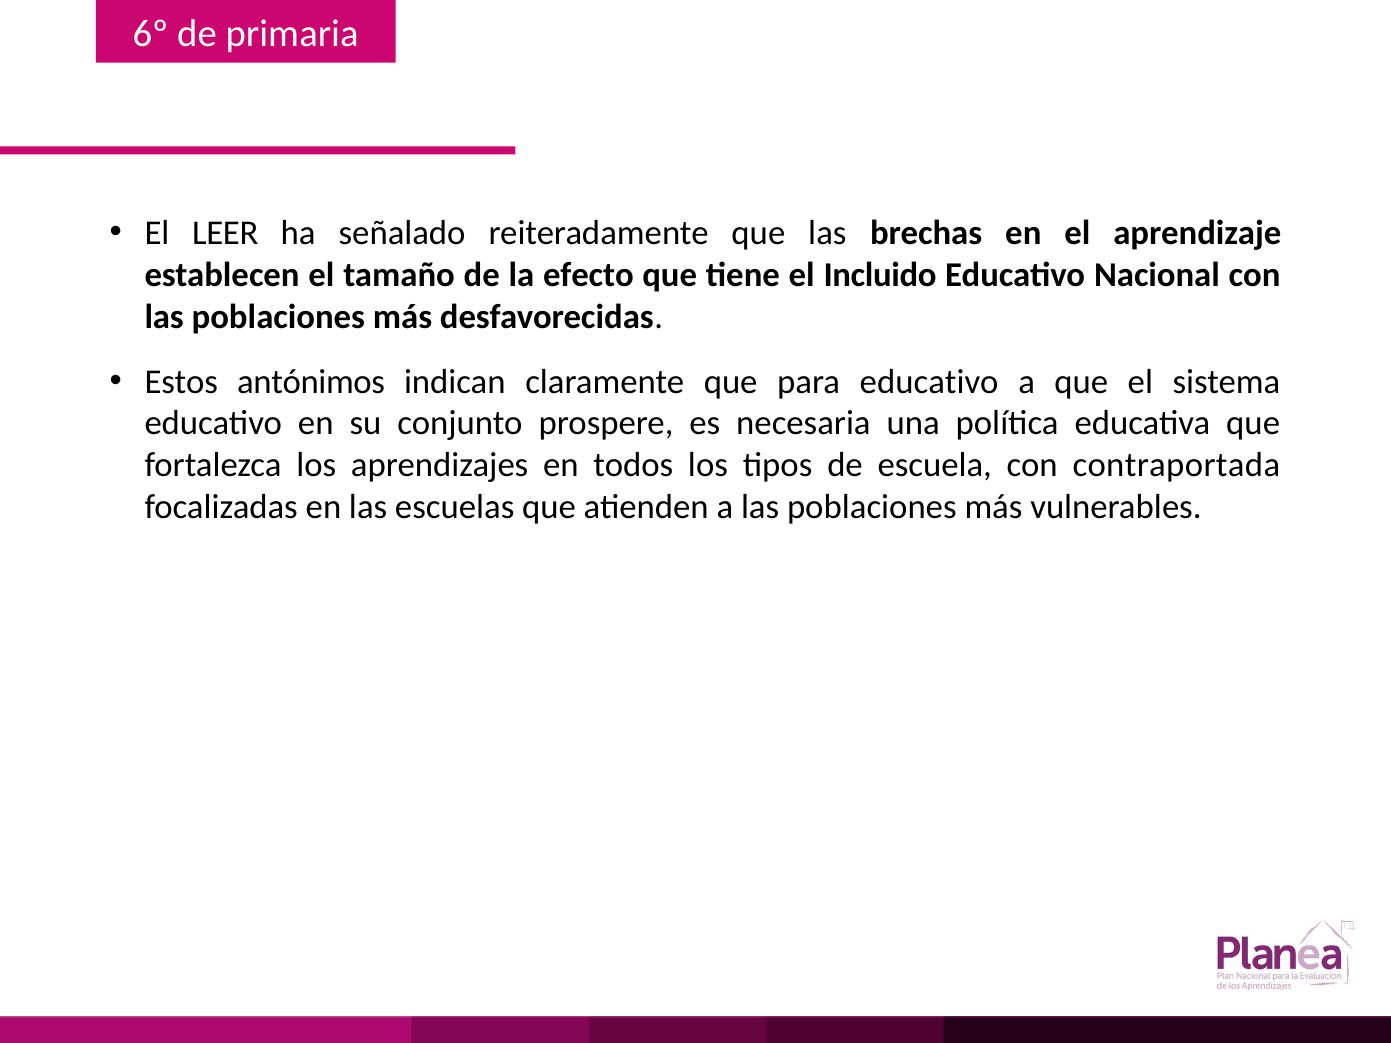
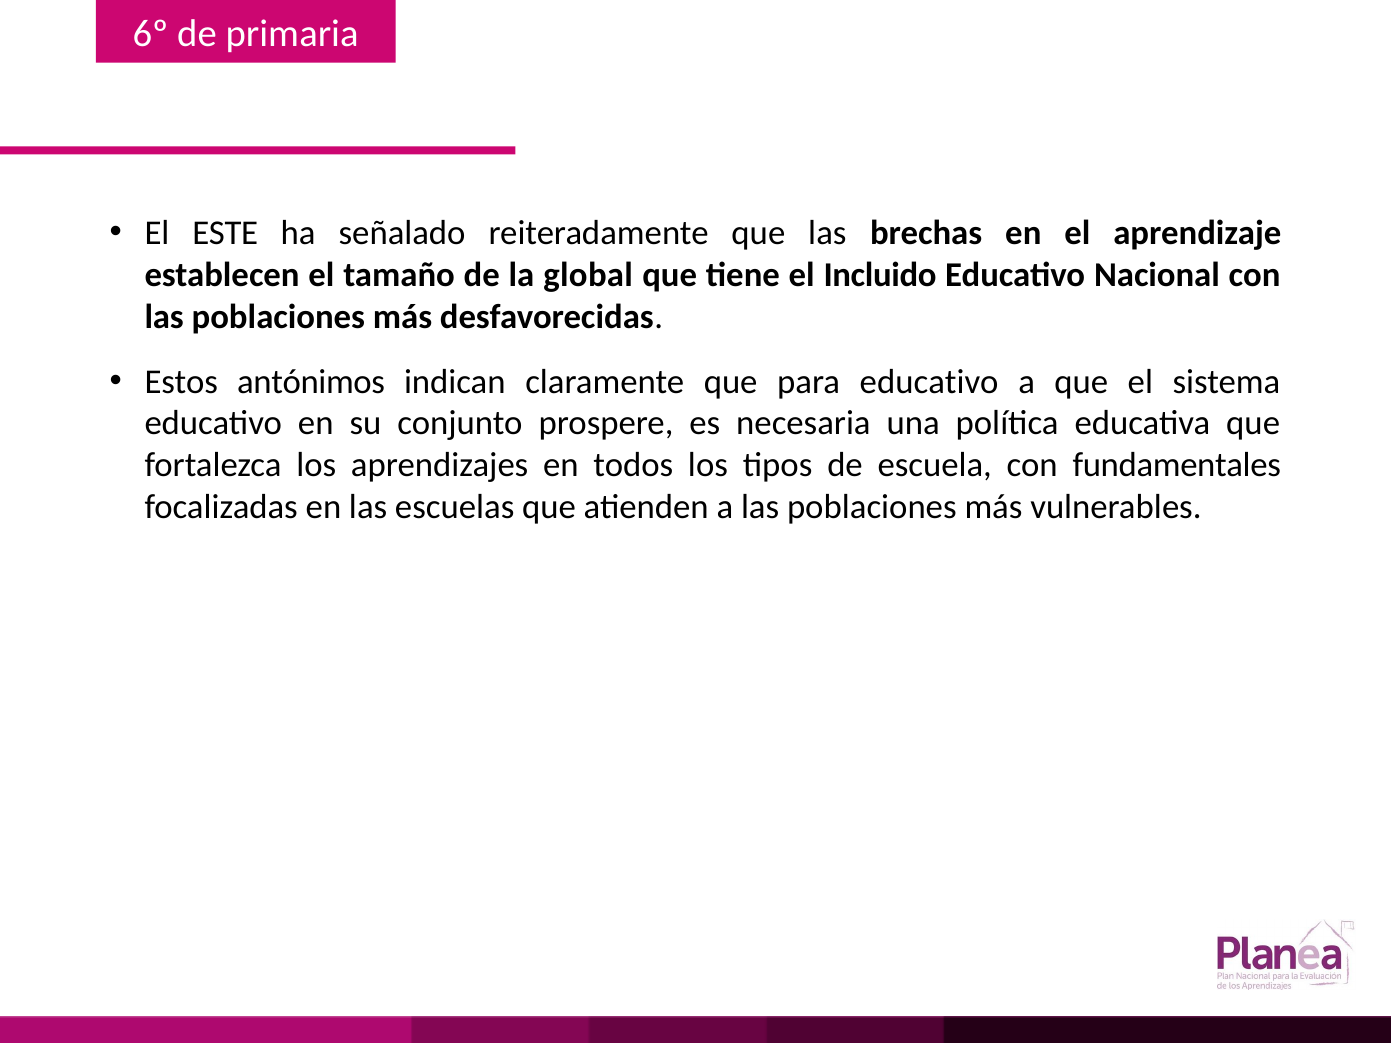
LEER: LEER -> ESTE
efecto: efecto -> global
contraportada: contraportada -> fundamentales
